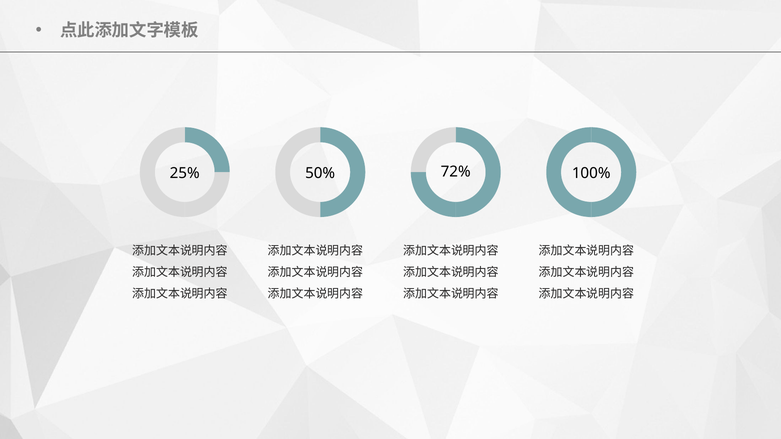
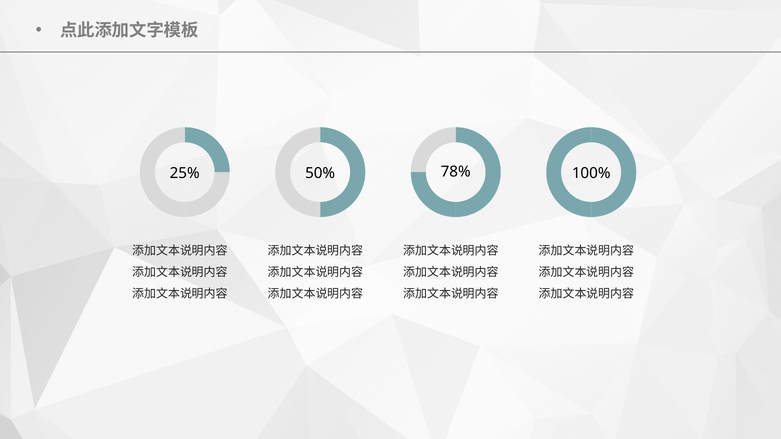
72%: 72% -> 78%
